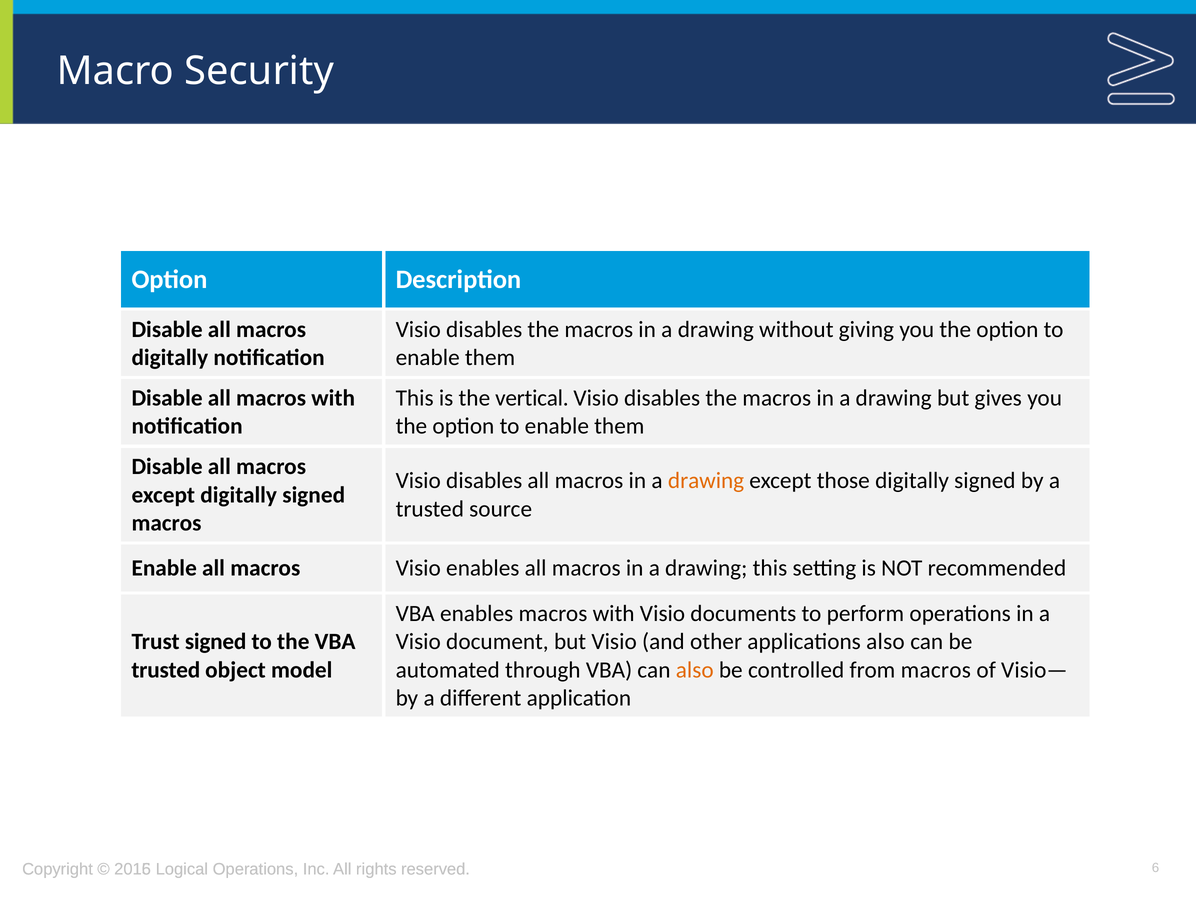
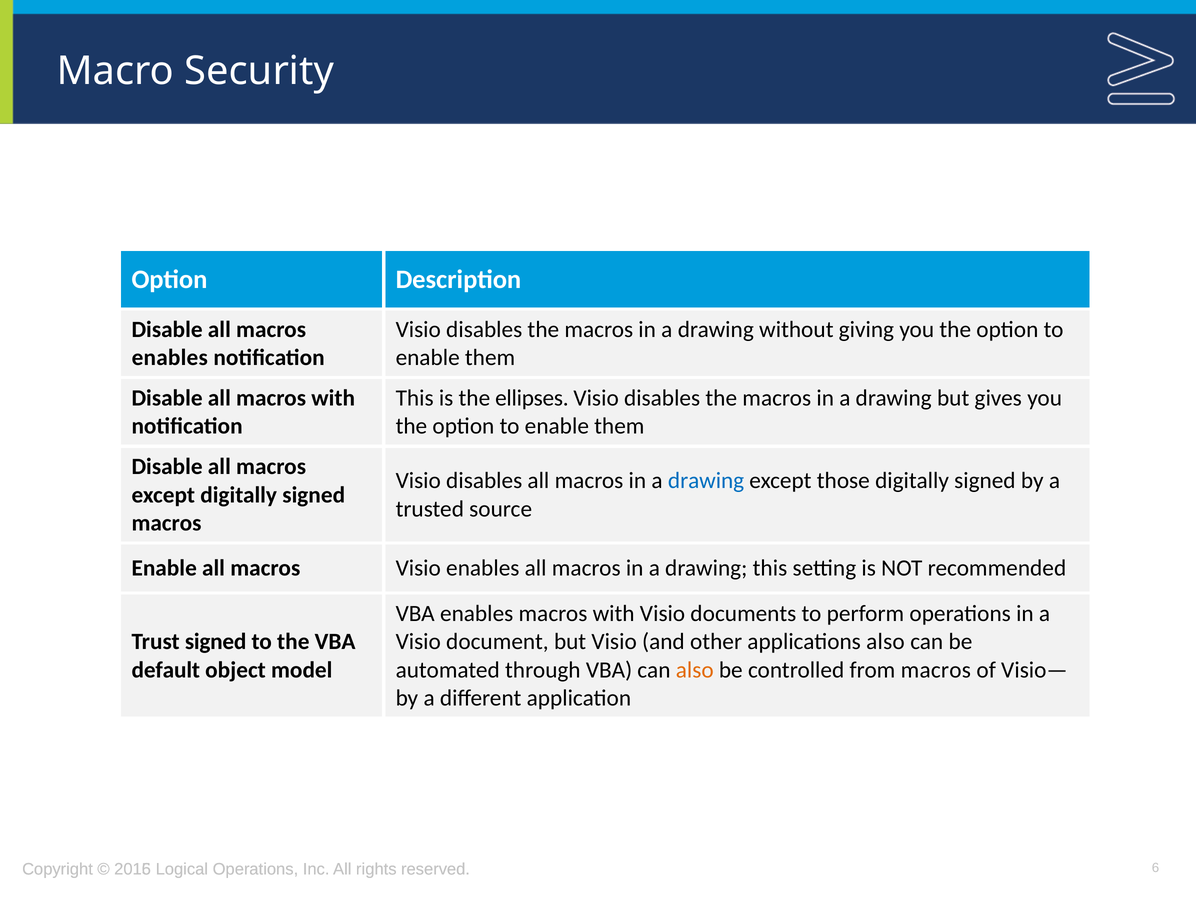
digitally at (170, 358): digitally -> enables
vertical: vertical -> ellipses
drawing at (706, 481) colour: orange -> blue
trusted at (166, 670): trusted -> default
